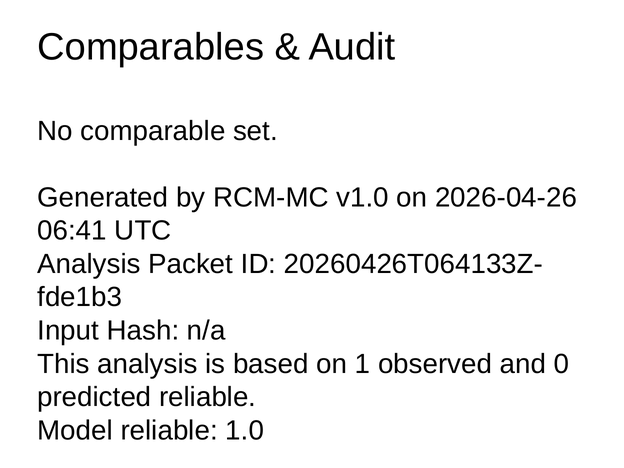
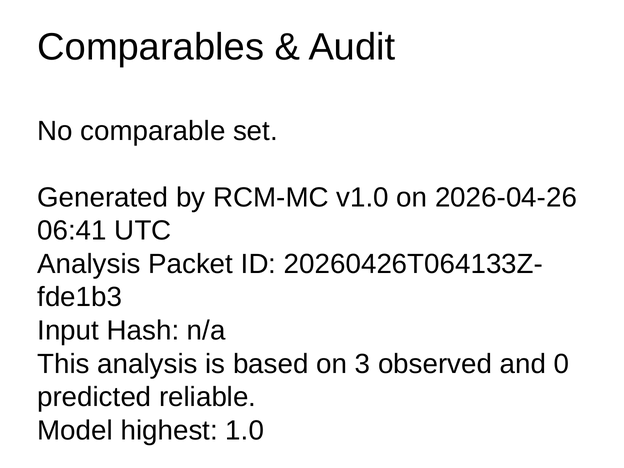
1: 1 -> 3
Model reliable: reliable -> highest
